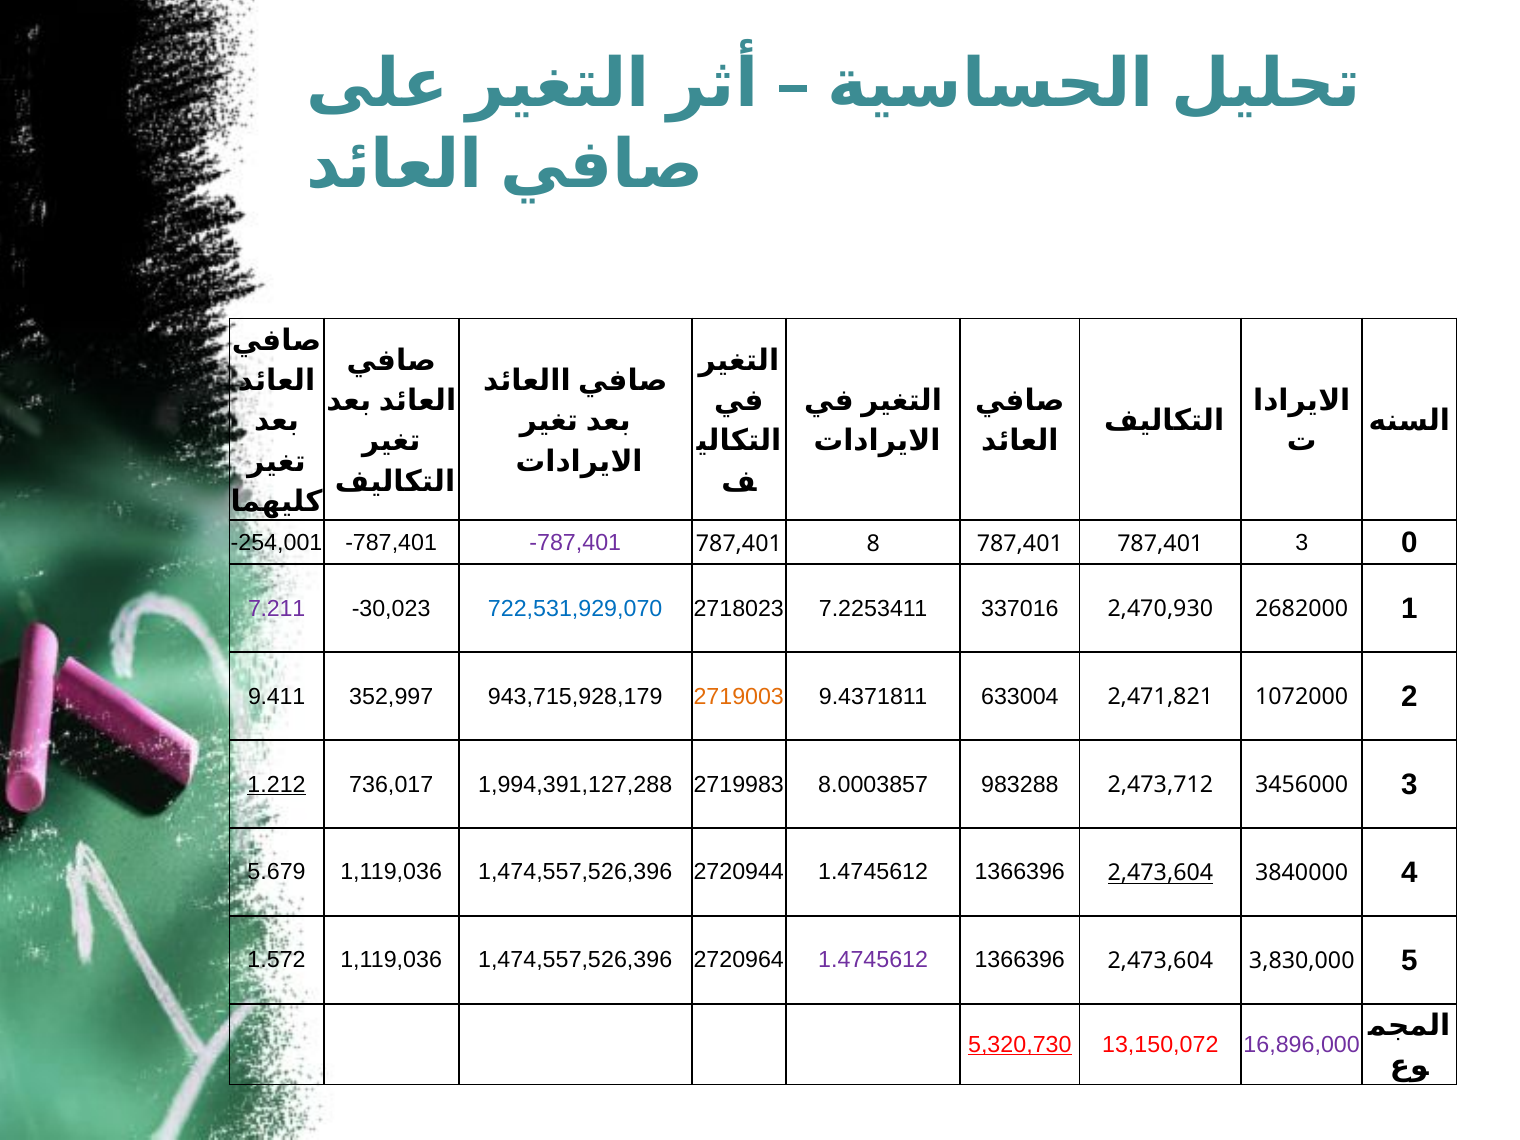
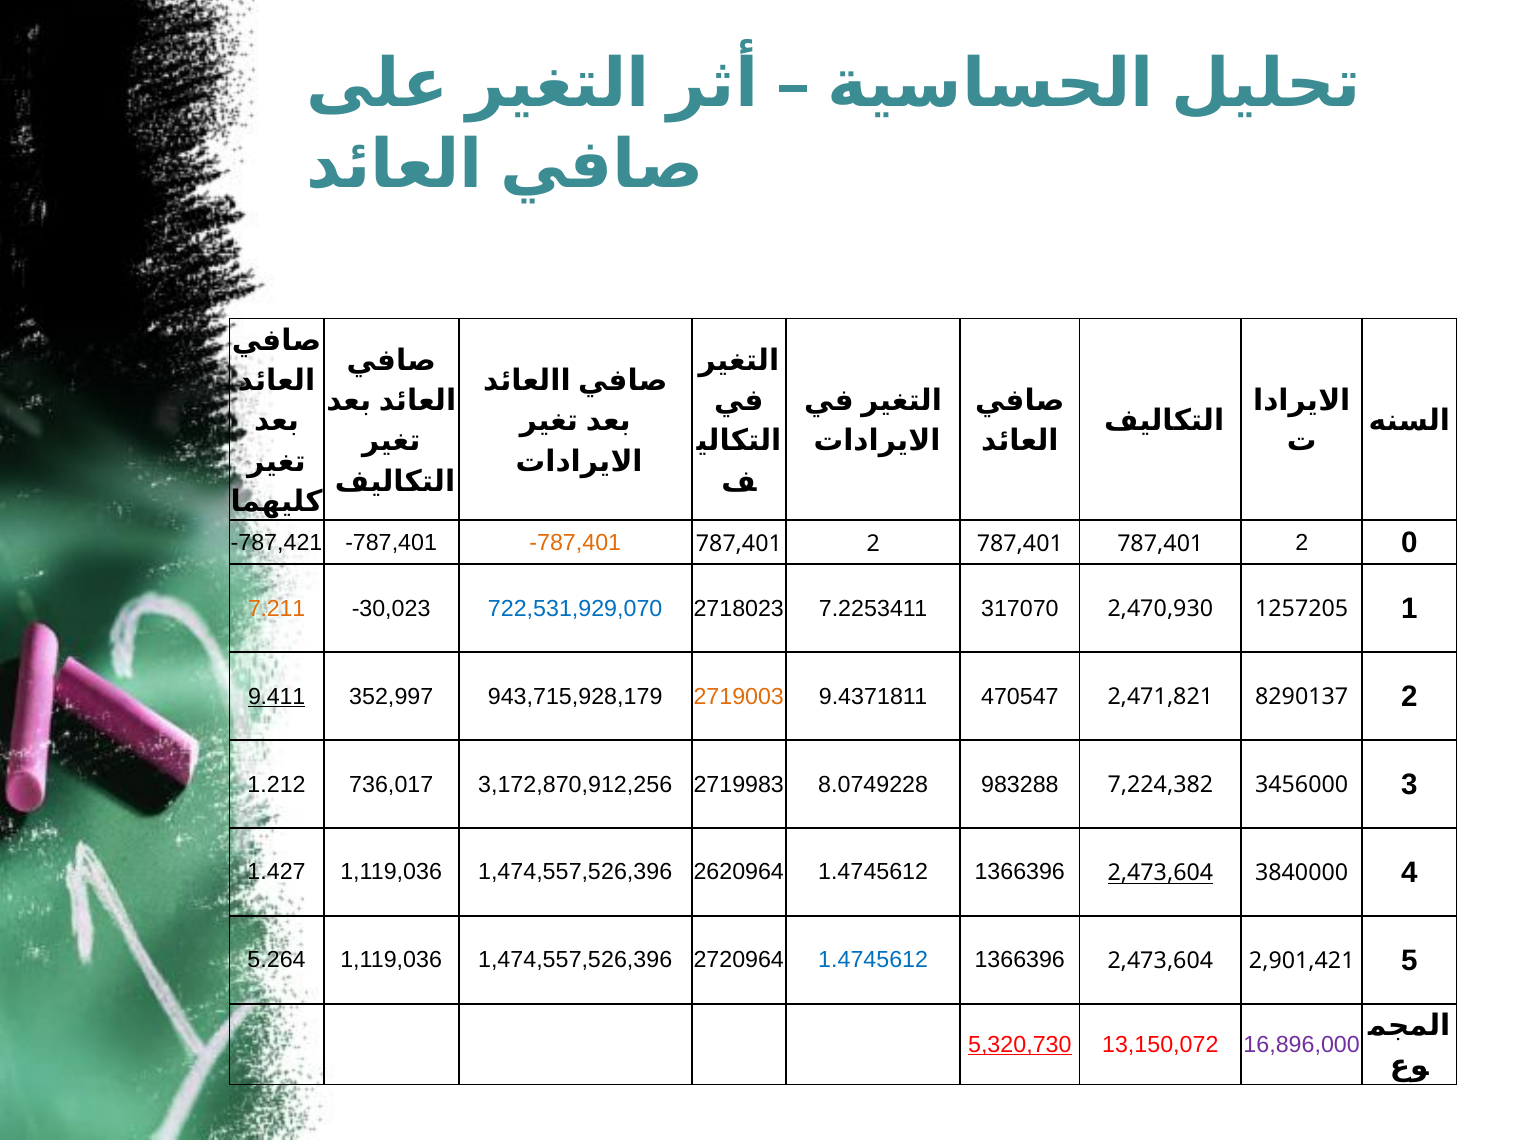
-254,001: -254,001 -> -787,421
-787,401 at (575, 542) colour: purple -> orange
8 at (873, 543): 8 -> 2
787,401 787,401 3: 3 -> 2
7.211 colour: purple -> orange
337016: 337016 -> 317070
2682000: 2682000 -> 1257205
9.411 underline: none -> present
633004: 633004 -> 470547
1072000: 1072000 -> 8290137
1.212 underline: present -> none
1,994,391,127,288: 1,994,391,127,288 -> 3,172,870,912,256
8.0003857: 8.0003857 -> 8.0749228
2,473,712: 2,473,712 -> 7,224,382
5.679: 5.679 -> 1.427
2720944: 2720944 -> 2620964
1.572: 1.572 -> 5.264
1.4745612 at (873, 960) colour: purple -> blue
3,830,000: 3,830,000 -> 2,901,421
